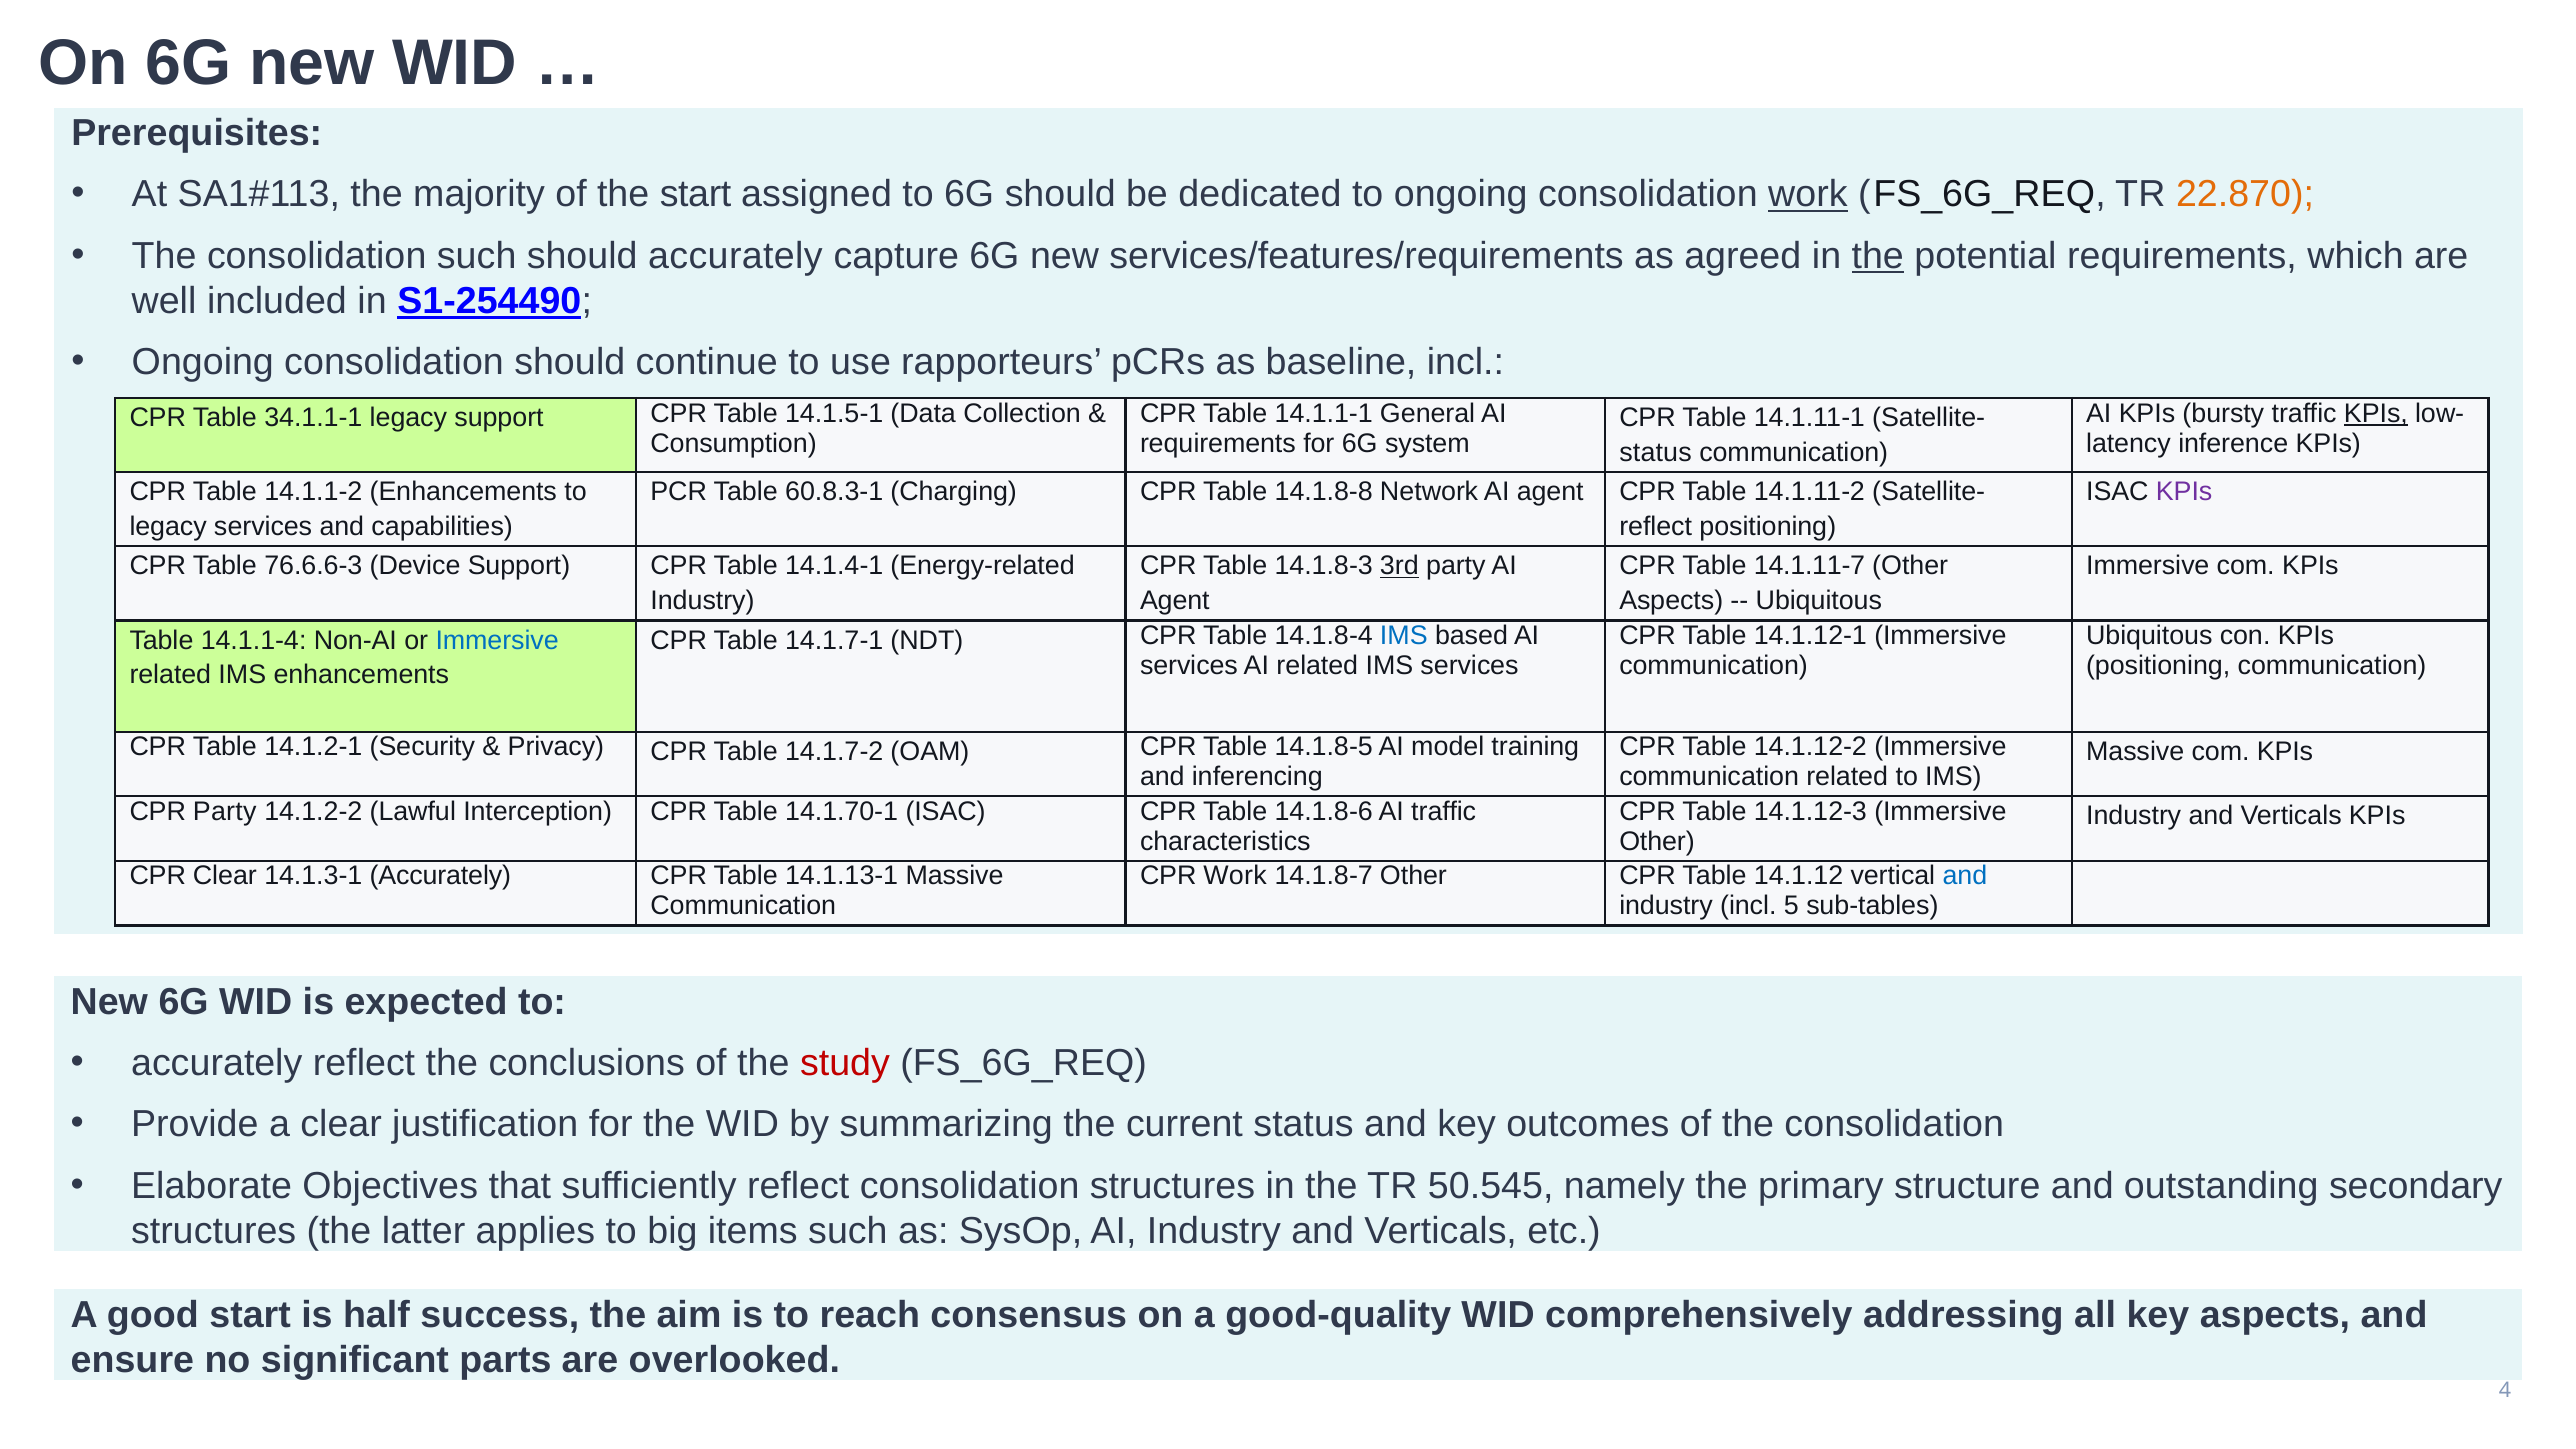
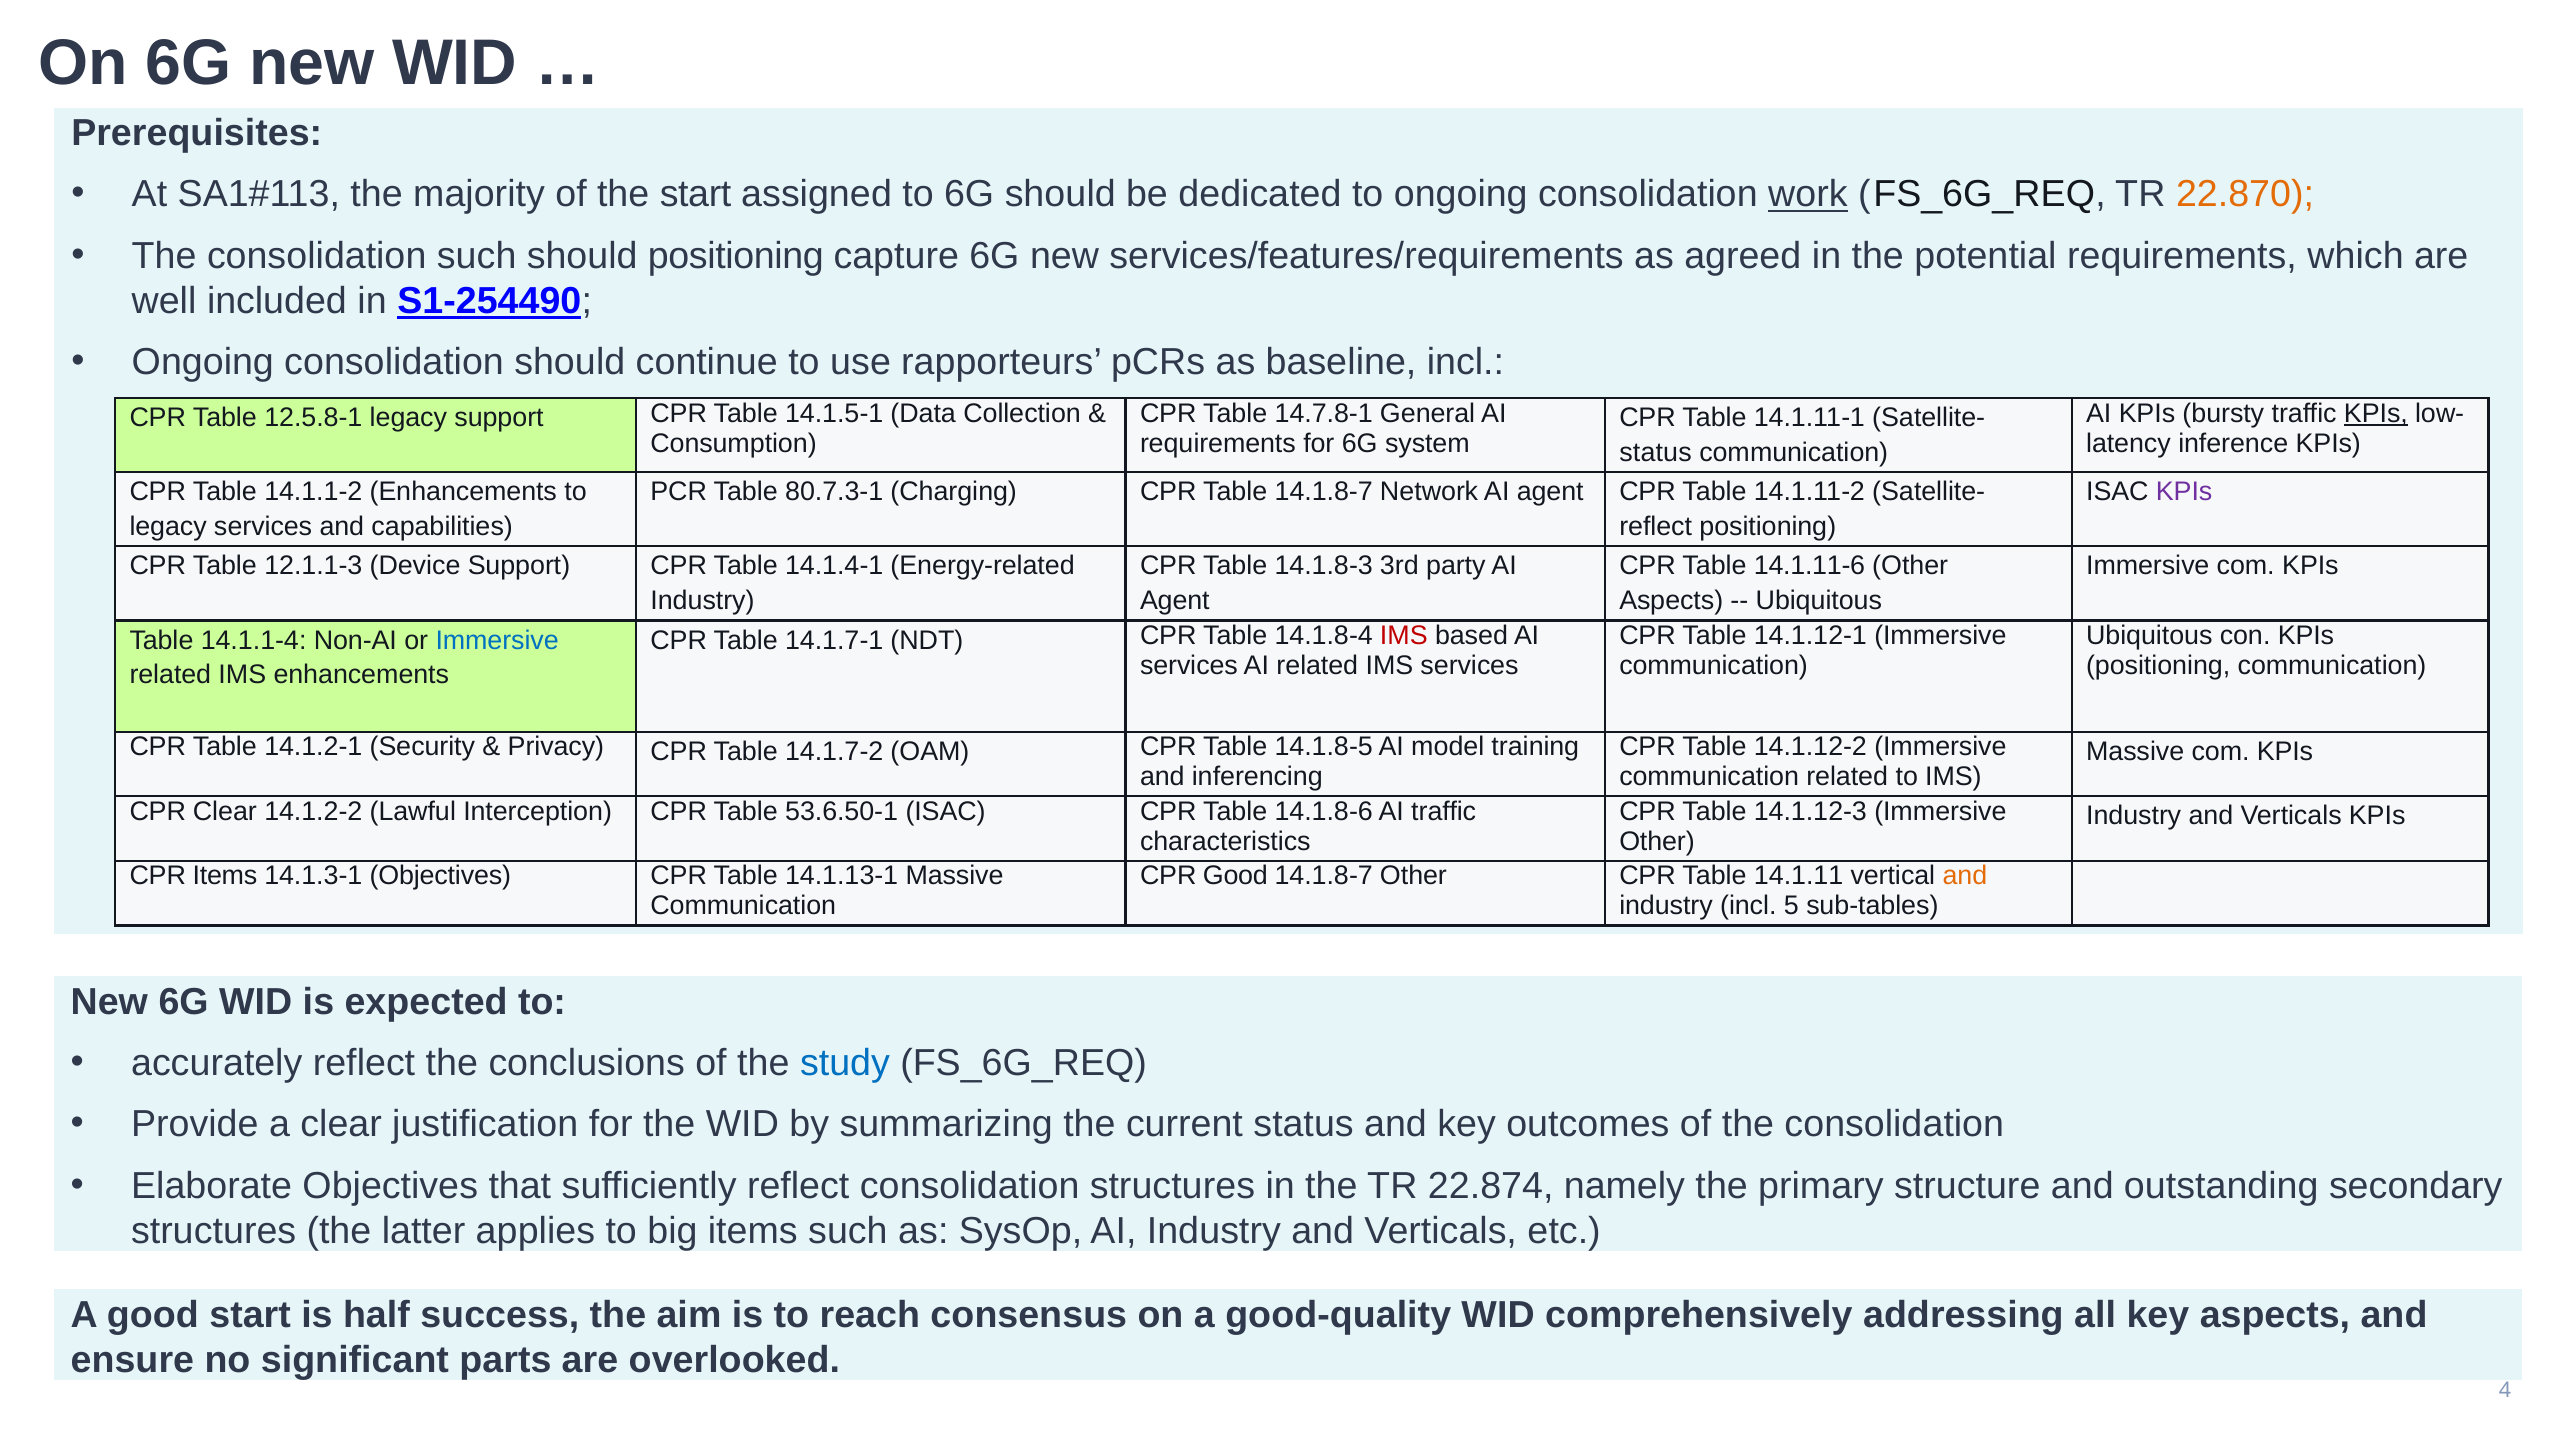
should accurately: accurately -> positioning
the at (1878, 256) underline: present -> none
14.1.1-1: 14.1.1-1 -> 14.7.8-1
34.1.1-1: 34.1.1-1 -> 12.5.8-1
60.8.3-1: 60.8.3-1 -> 80.7.3-1
Table 14.1.8-8: 14.1.8-8 -> 14.1.8-7
76.6.6-3: 76.6.6-3 -> 12.1.1-3
3rd underline: present -> none
14.1.11-7: 14.1.11-7 -> 14.1.11-6
IMS at (1404, 636) colour: blue -> red
CPR Party: Party -> Clear
14.1.70-1: 14.1.70-1 -> 53.6.50-1
CPR Clear: Clear -> Items
14.1.3-1 Accurately: Accurately -> Objectives
CPR Work: Work -> Good
14.1.12: 14.1.12 -> 14.1.11
and at (1965, 876) colour: blue -> orange
study colour: red -> blue
50.545: 50.545 -> 22.874
